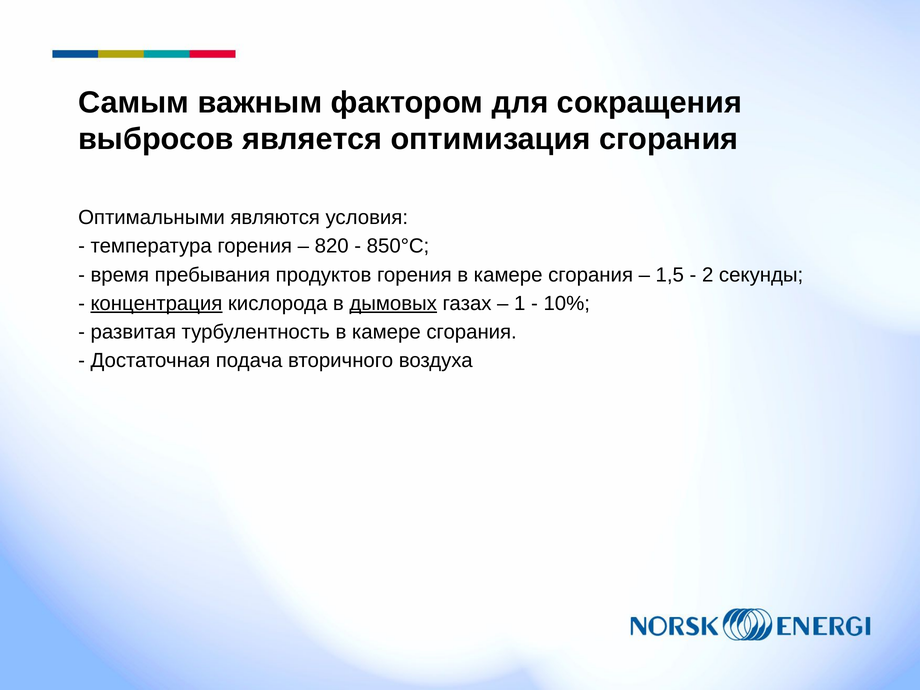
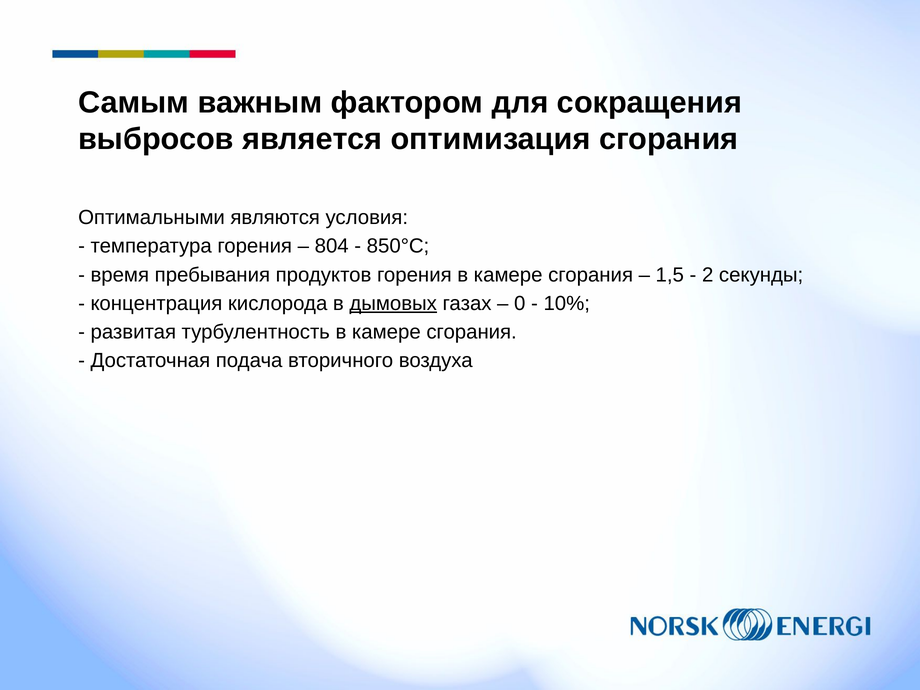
820: 820 -> 804
концентрация underline: present -> none
1: 1 -> 0
